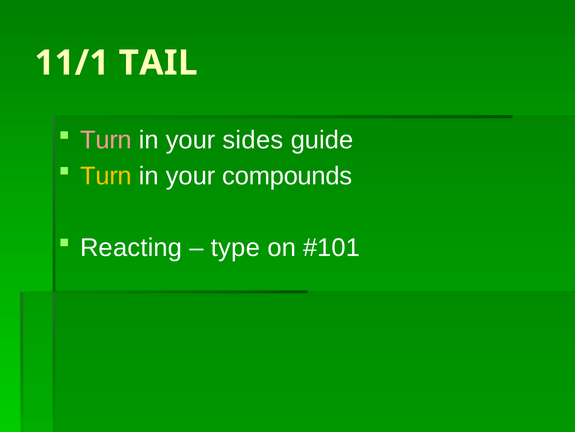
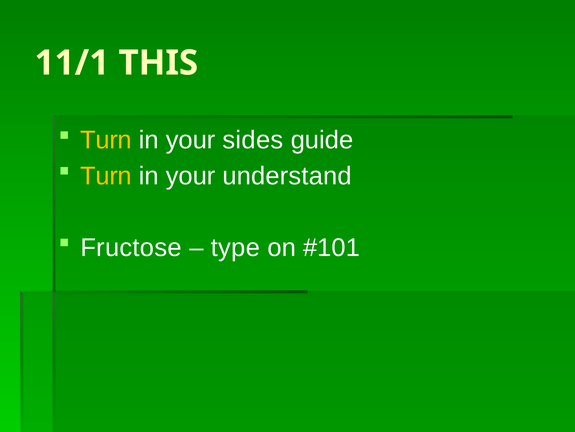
TAIL: TAIL -> THIS
Turn at (106, 140) colour: pink -> yellow
compounds: compounds -> understand
Reacting: Reacting -> Fructose
